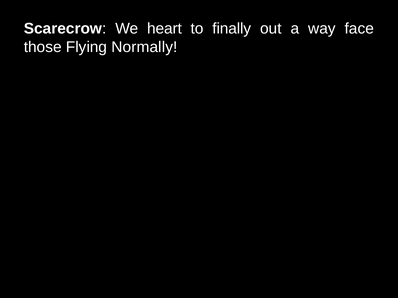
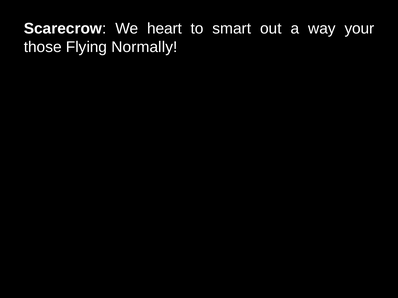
finally: finally -> smart
face: face -> your
